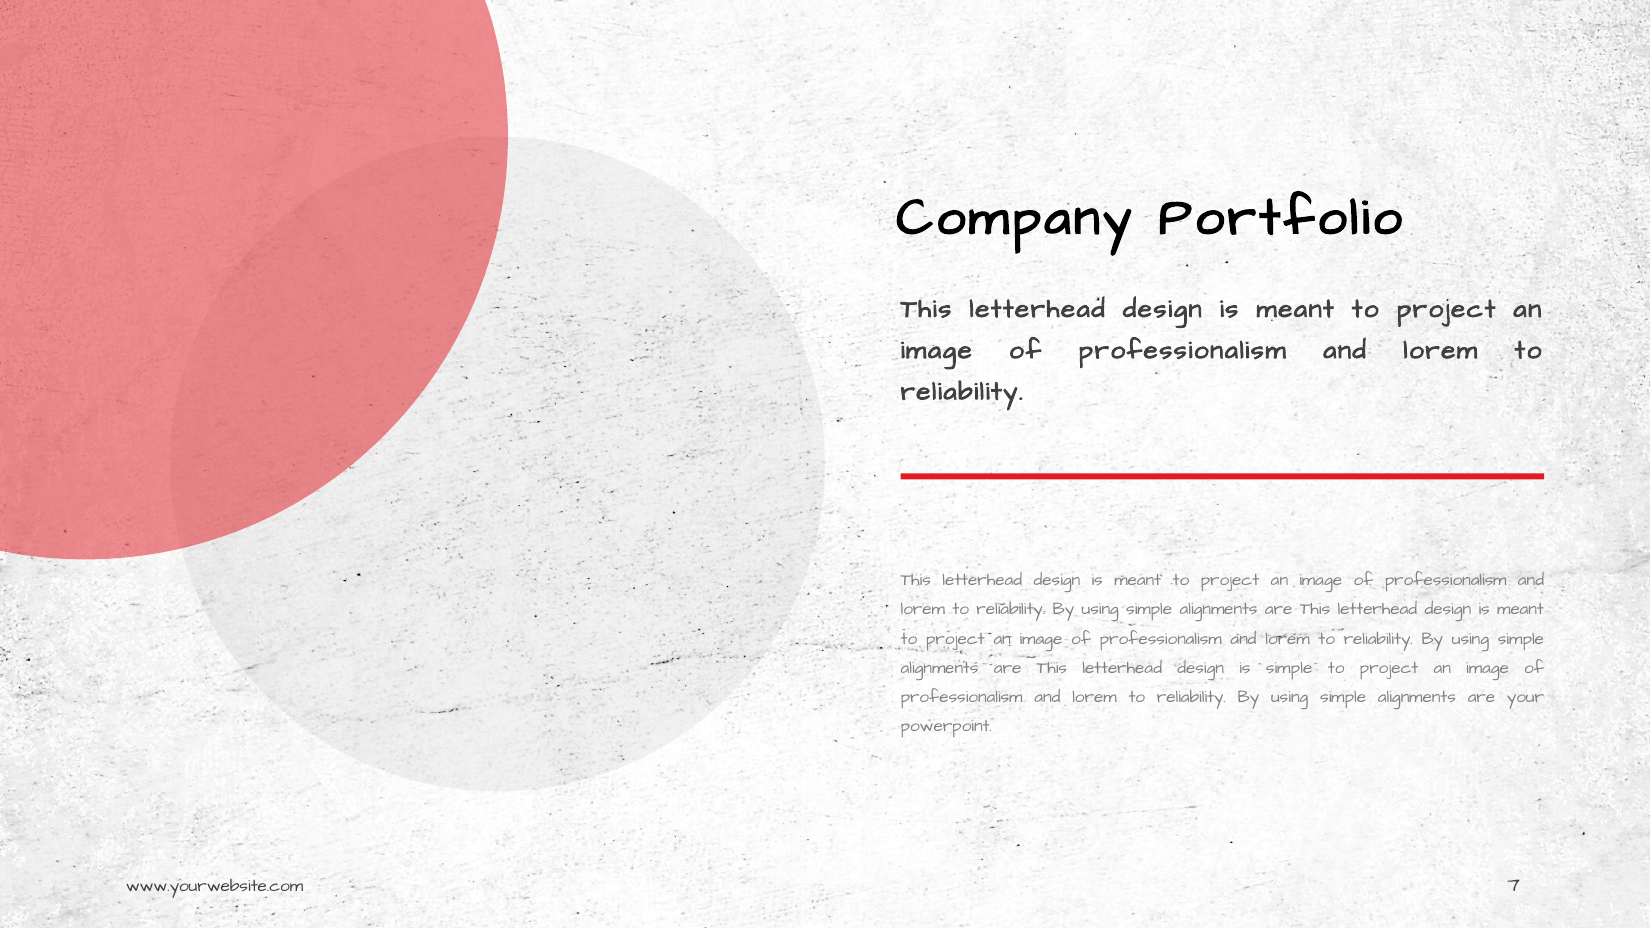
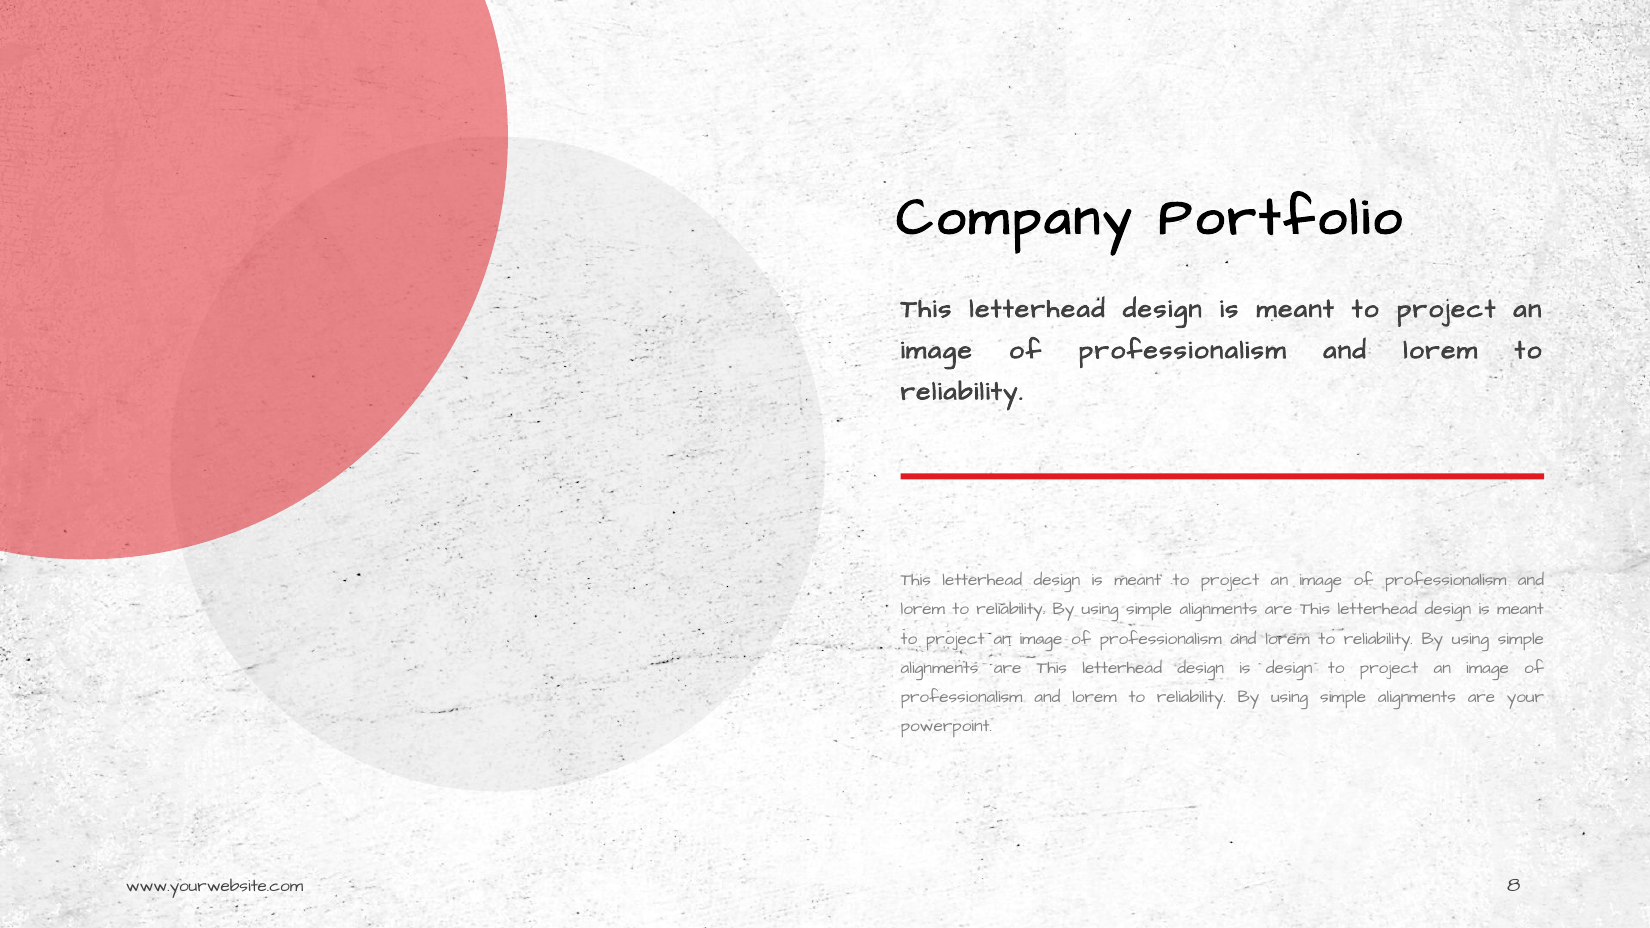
is simple: simple -> design
7: 7 -> 8
